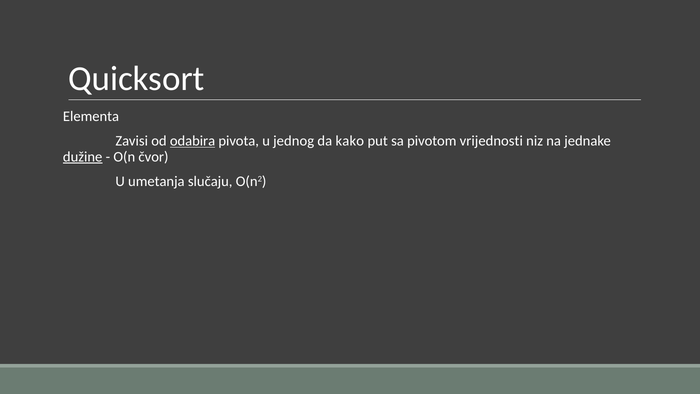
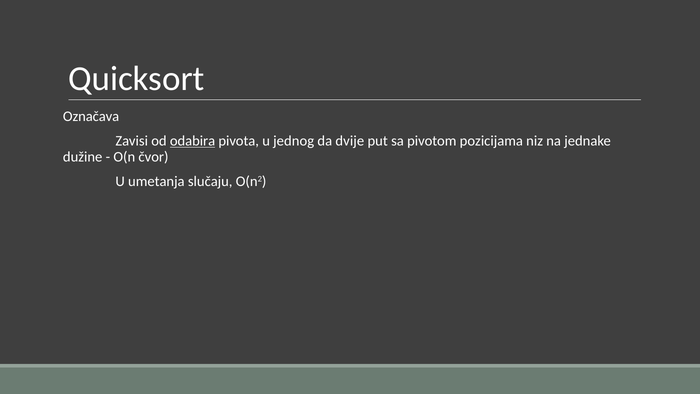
Elementa: Elementa -> Označava
kako: kako -> dvije
vrijednosti: vrijednosti -> pozicijama
dužine underline: present -> none
